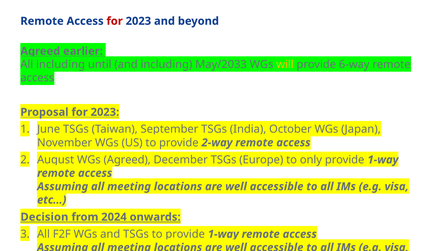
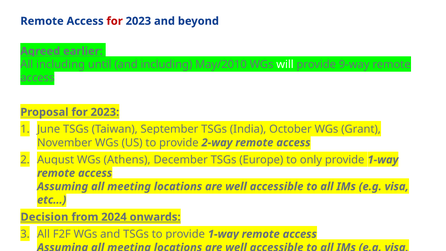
May/2033: May/2033 -> May/2010
will colour: yellow -> white
6-way: 6-way -> 9-way
Japan: Japan -> Grant
Agreed at (127, 160): Agreed -> Athens
